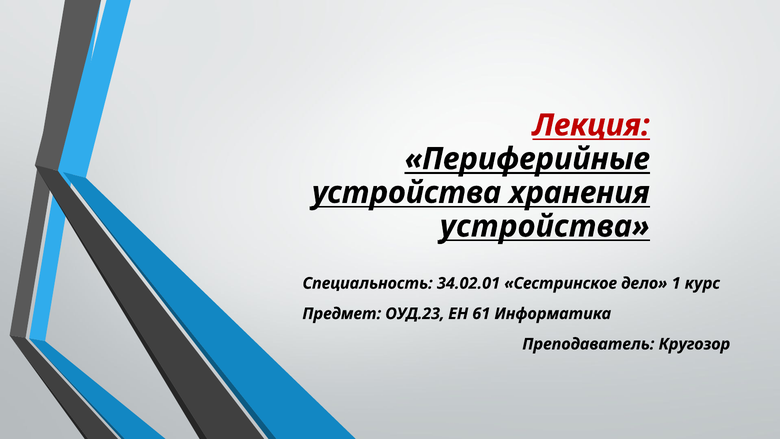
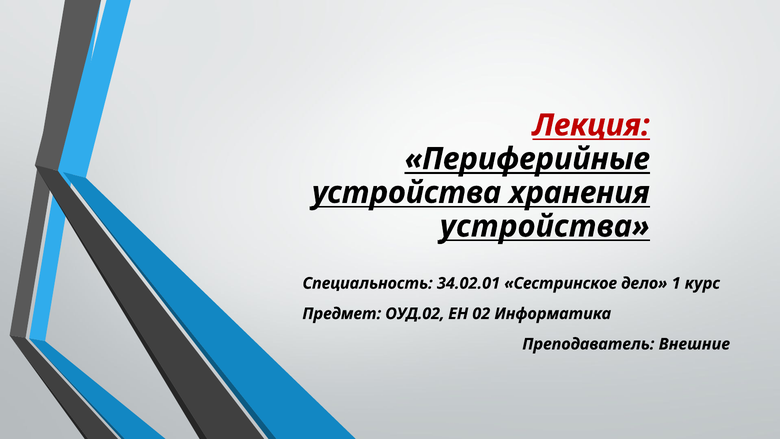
ОУД.23: ОУД.23 -> ОУД.02
61: 61 -> 02
Кругозор: Кругозор -> Внешние
